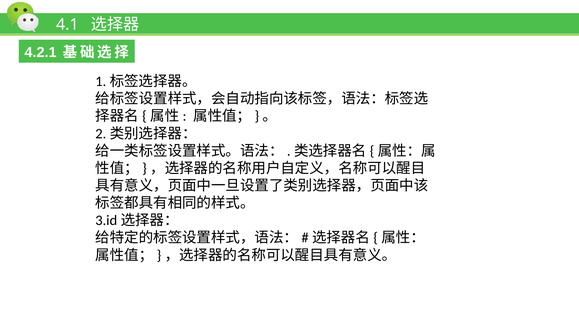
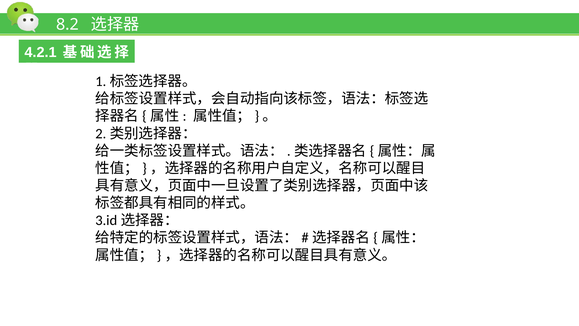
4.1: 4.1 -> 8.2
